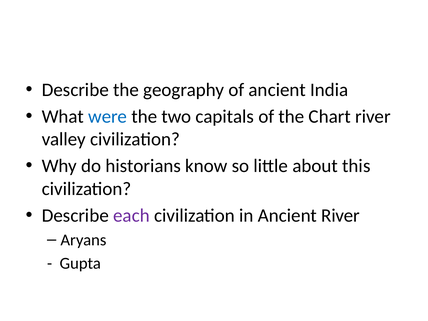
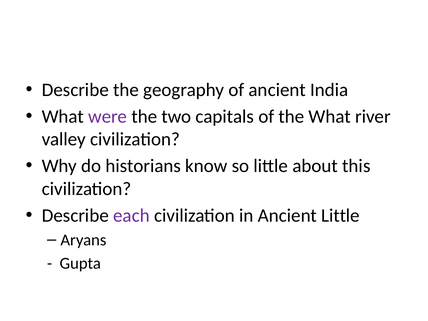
were colour: blue -> purple
the Chart: Chart -> What
Ancient River: River -> Little
